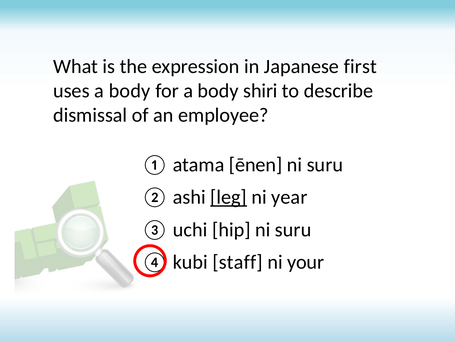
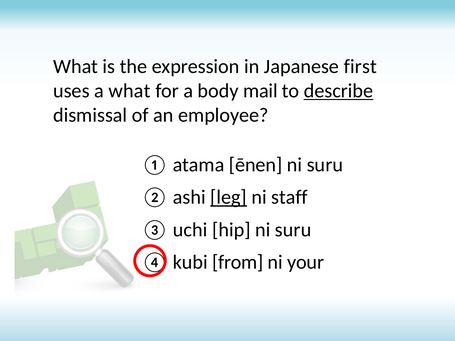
uses a body: body -> what
shiri: shiri -> mail
describe underline: none -> present
year: year -> staff
staff: staff -> from
